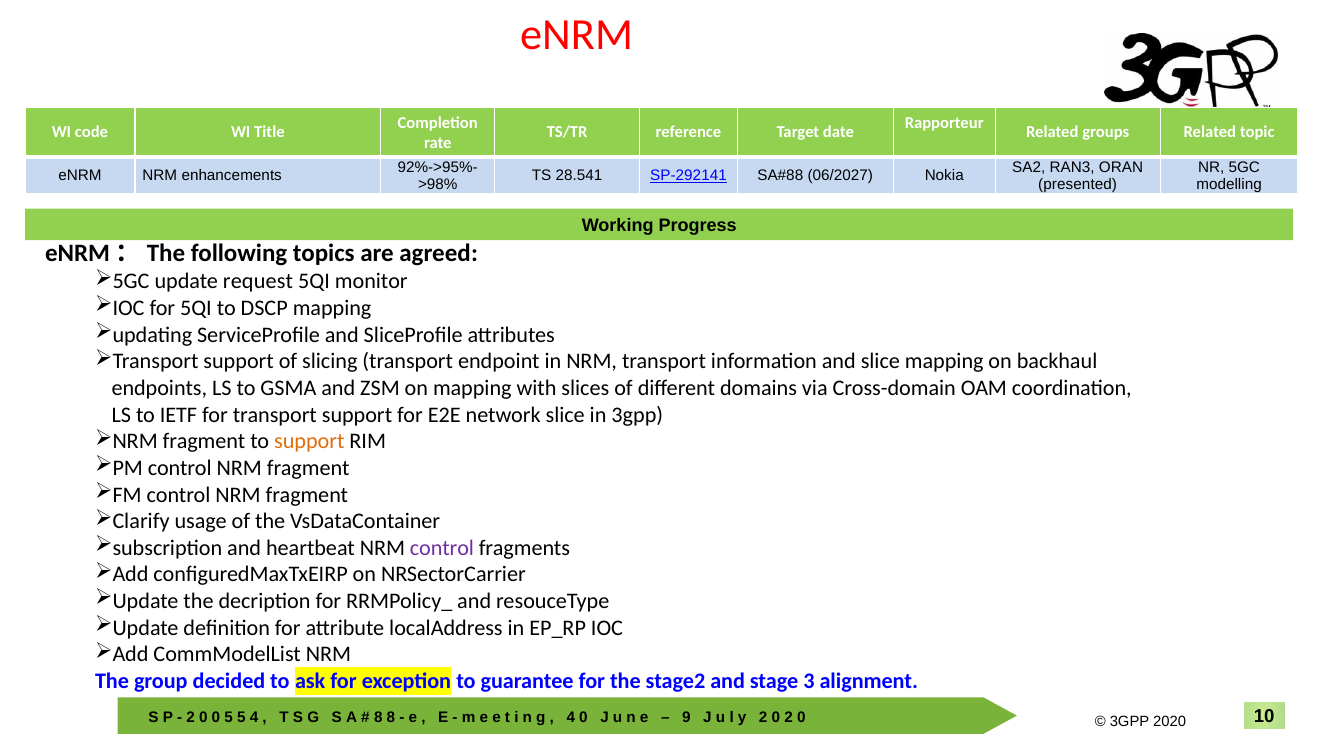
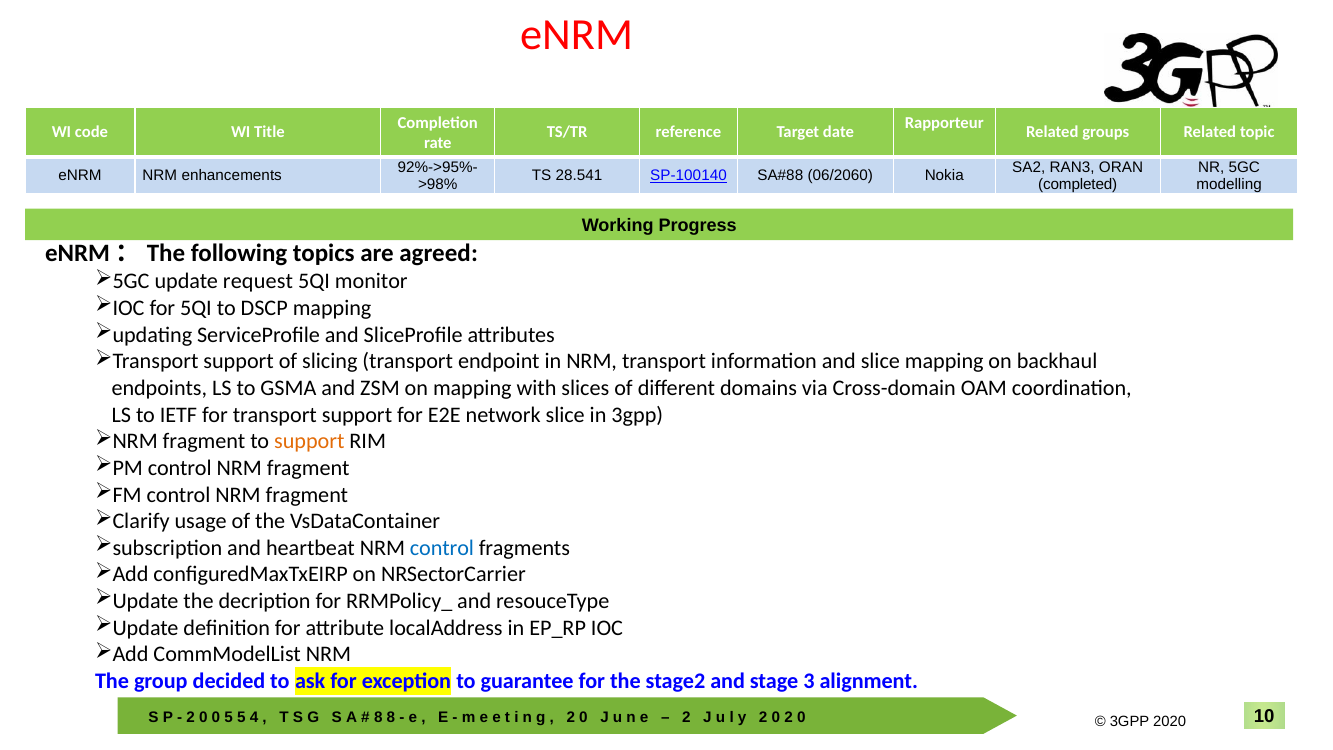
SP-292141: SP-292141 -> SP-100140
06/2027: 06/2027 -> 06/2060
presented: presented -> completed
control at (442, 548) colour: purple -> blue
4 at (571, 717): 4 -> 2
9 at (686, 717): 9 -> 2
